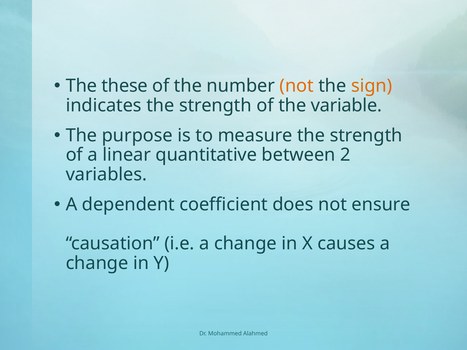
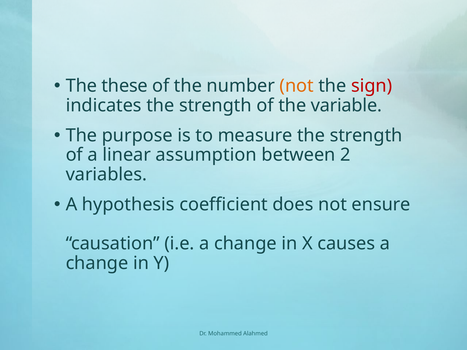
sign colour: orange -> red
quantitative: quantitative -> assumption
dependent: dependent -> hypothesis
